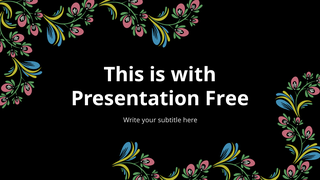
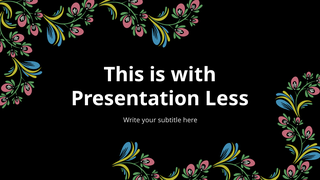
Free: Free -> Less
